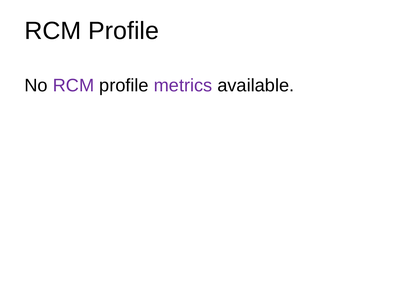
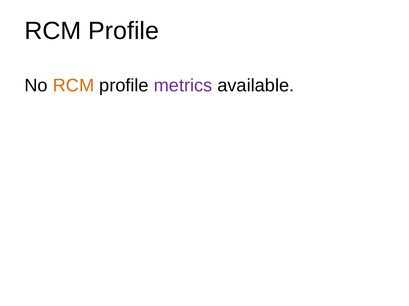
RCM at (73, 86) colour: purple -> orange
